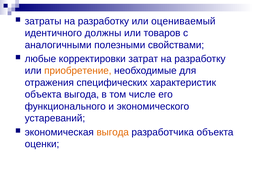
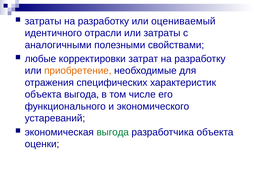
должны: должны -> отрасли
или товаров: товаров -> затраты
выгода at (113, 132) colour: orange -> green
